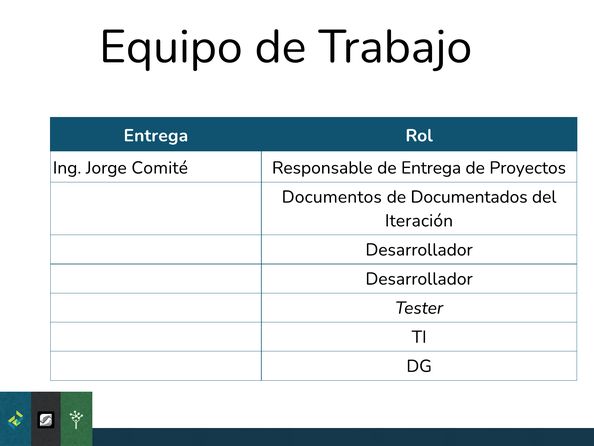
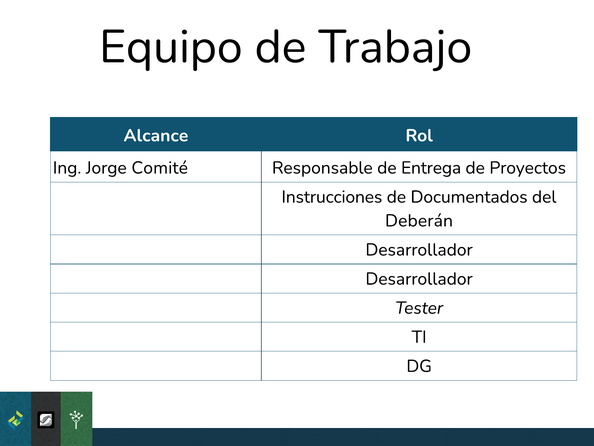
Entrega at (156, 135): Entrega -> Alcance
Documentos: Documentos -> Instrucciones
Iteración: Iteración -> Deberán
